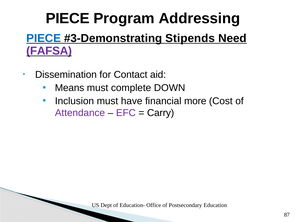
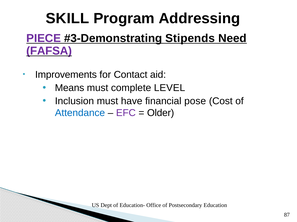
PIECE at (68, 18): PIECE -> SKILL
PIECE at (44, 38) colour: blue -> purple
Dissemination: Dissemination -> Improvements
DOWN: DOWN -> LEVEL
more: more -> pose
Attendance colour: purple -> blue
Carry: Carry -> Older
